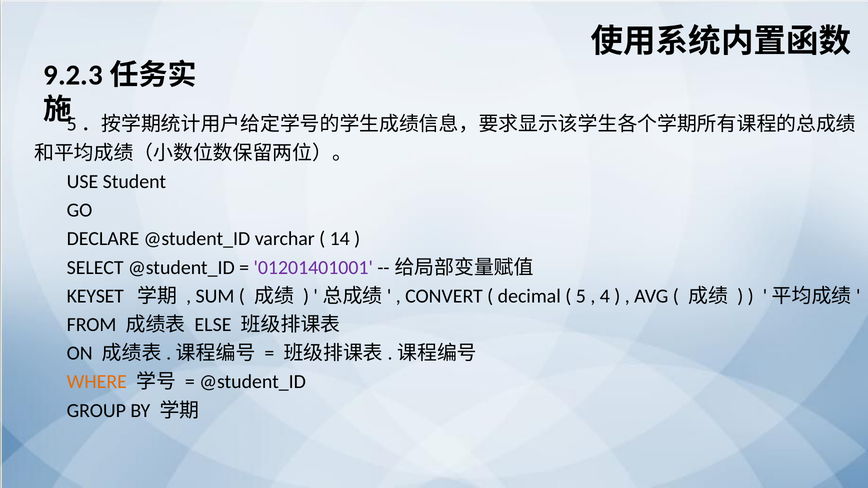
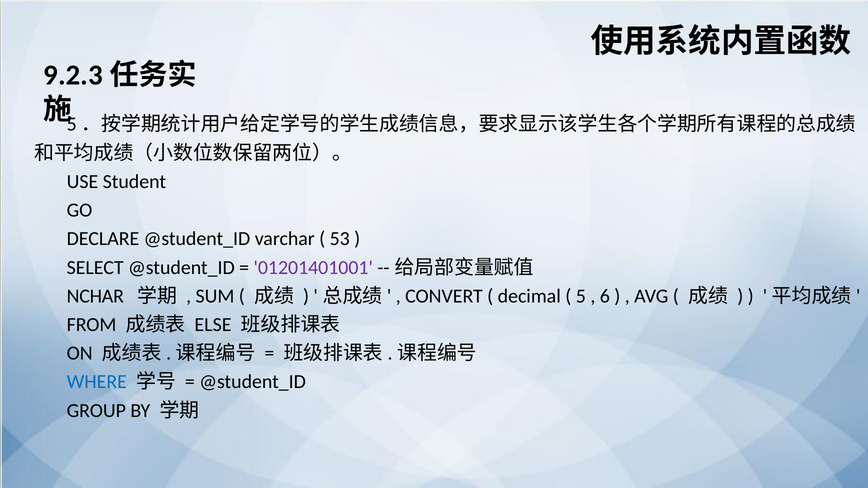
14: 14 -> 53
KEYSET: KEYSET -> NCHAR
4: 4 -> 6
WHERE colour: orange -> blue
